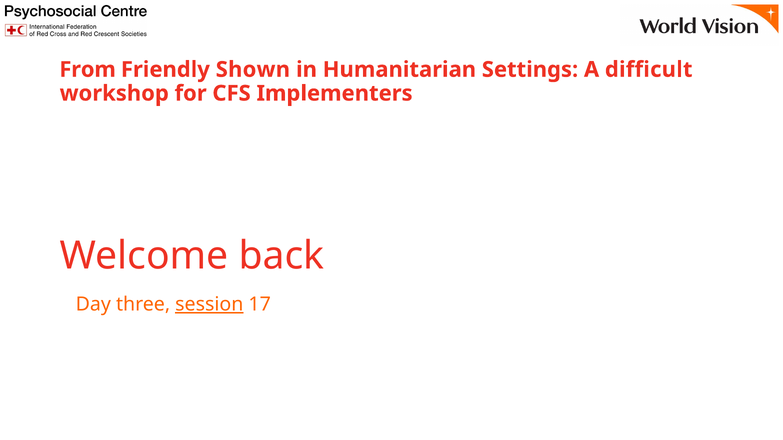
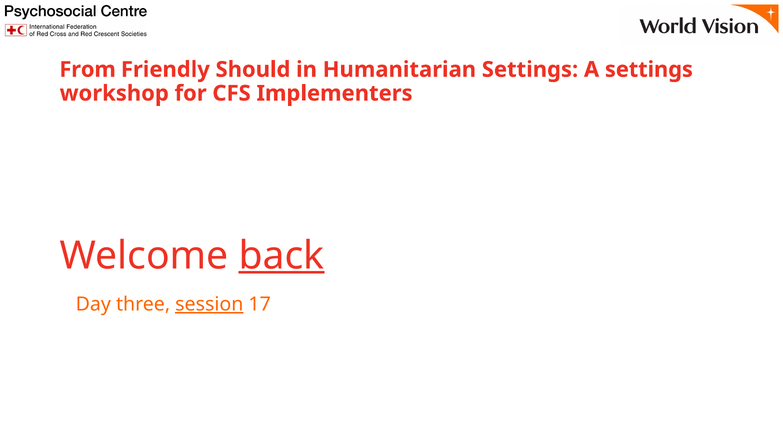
Shown: Shown -> Should
A difficult: difficult -> settings
back underline: none -> present
